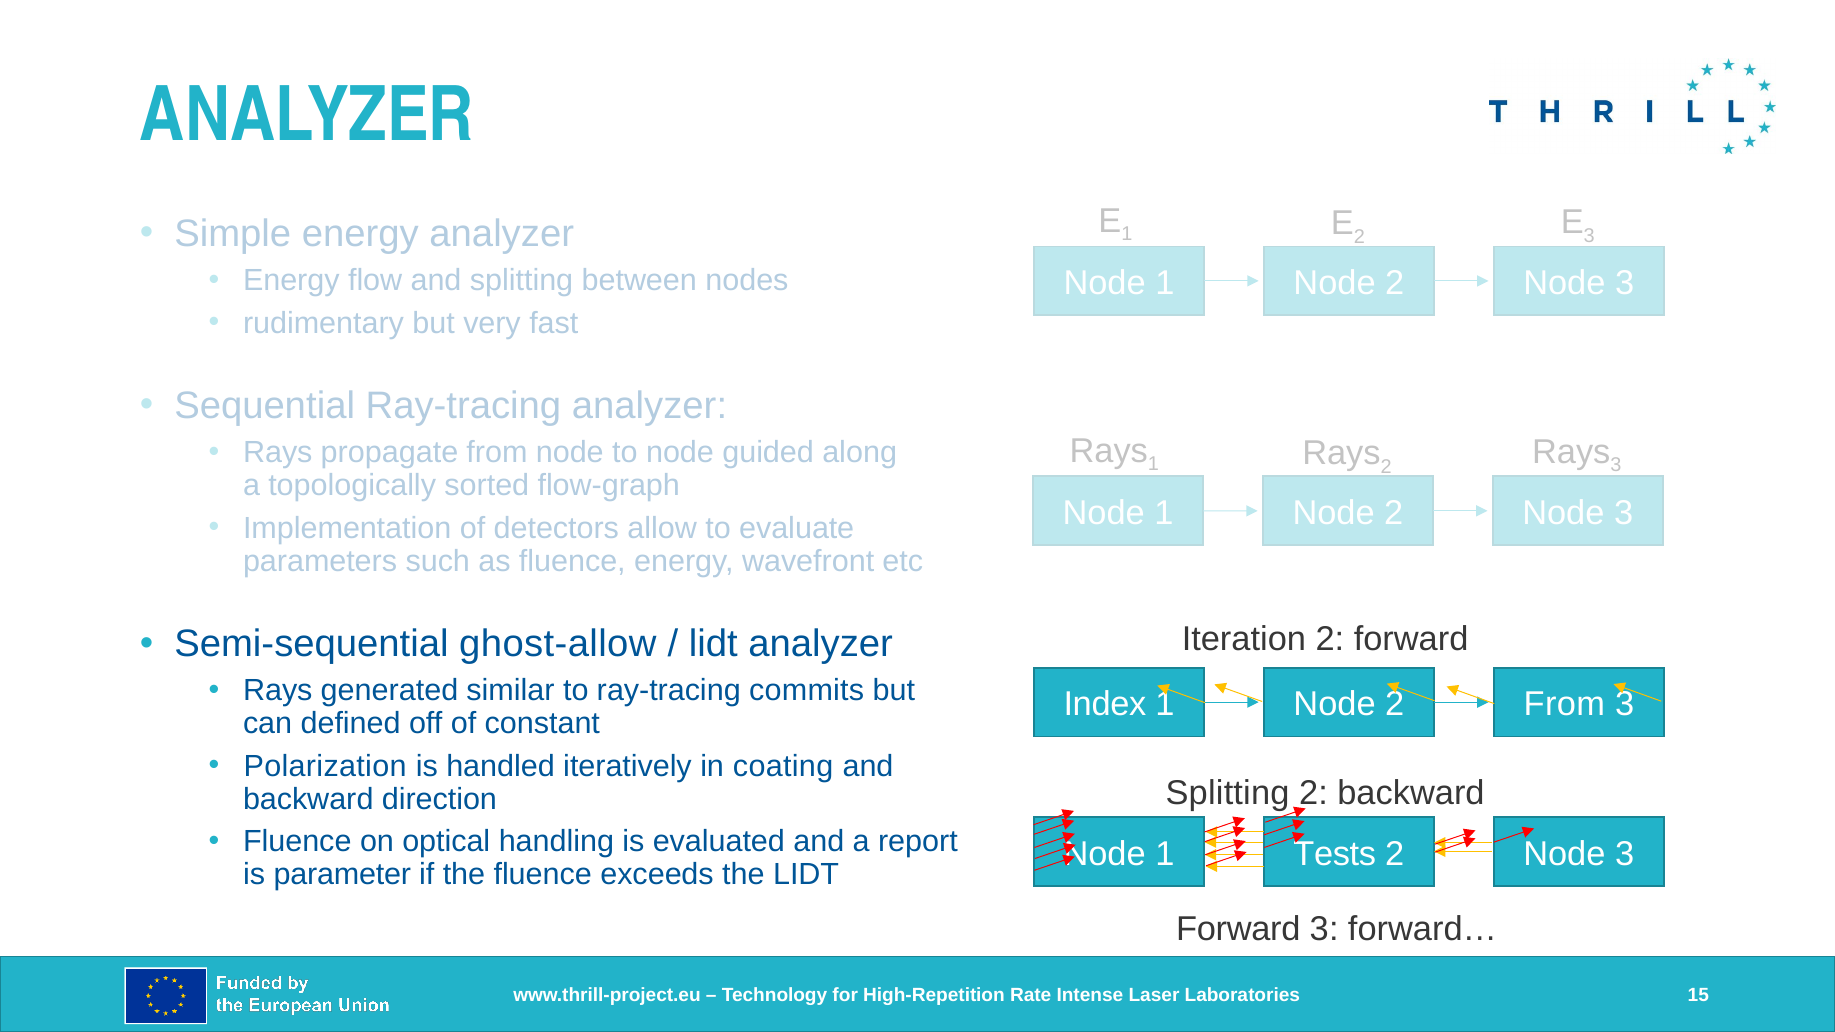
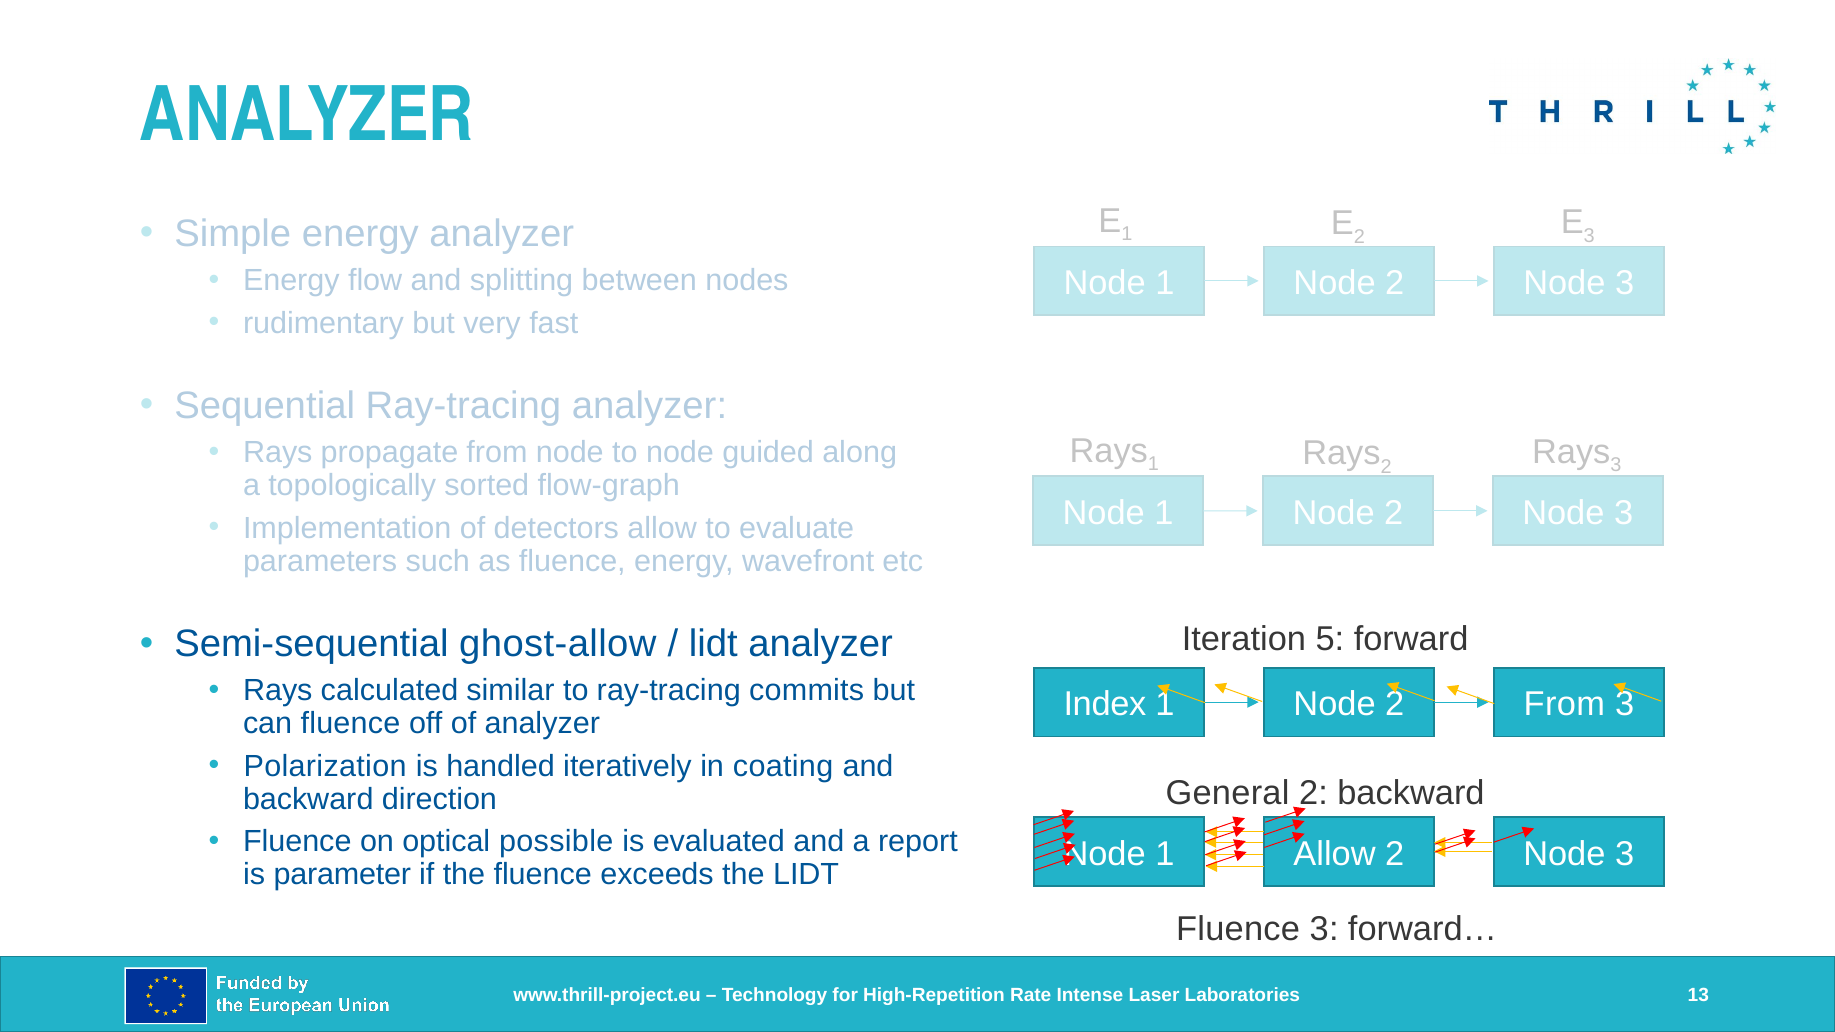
Iteration 2: 2 -> 5
generated: generated -> calculated
can defined: defined -> fluence
of constant: constant -> analyzer
Splitting at (1228, 793): Splitting -> General
handling: handling -> possible
1 Tests: Tests -> Allow
Forward at (1238, 929): Forward -> Fluence
15: 15 -> 13
